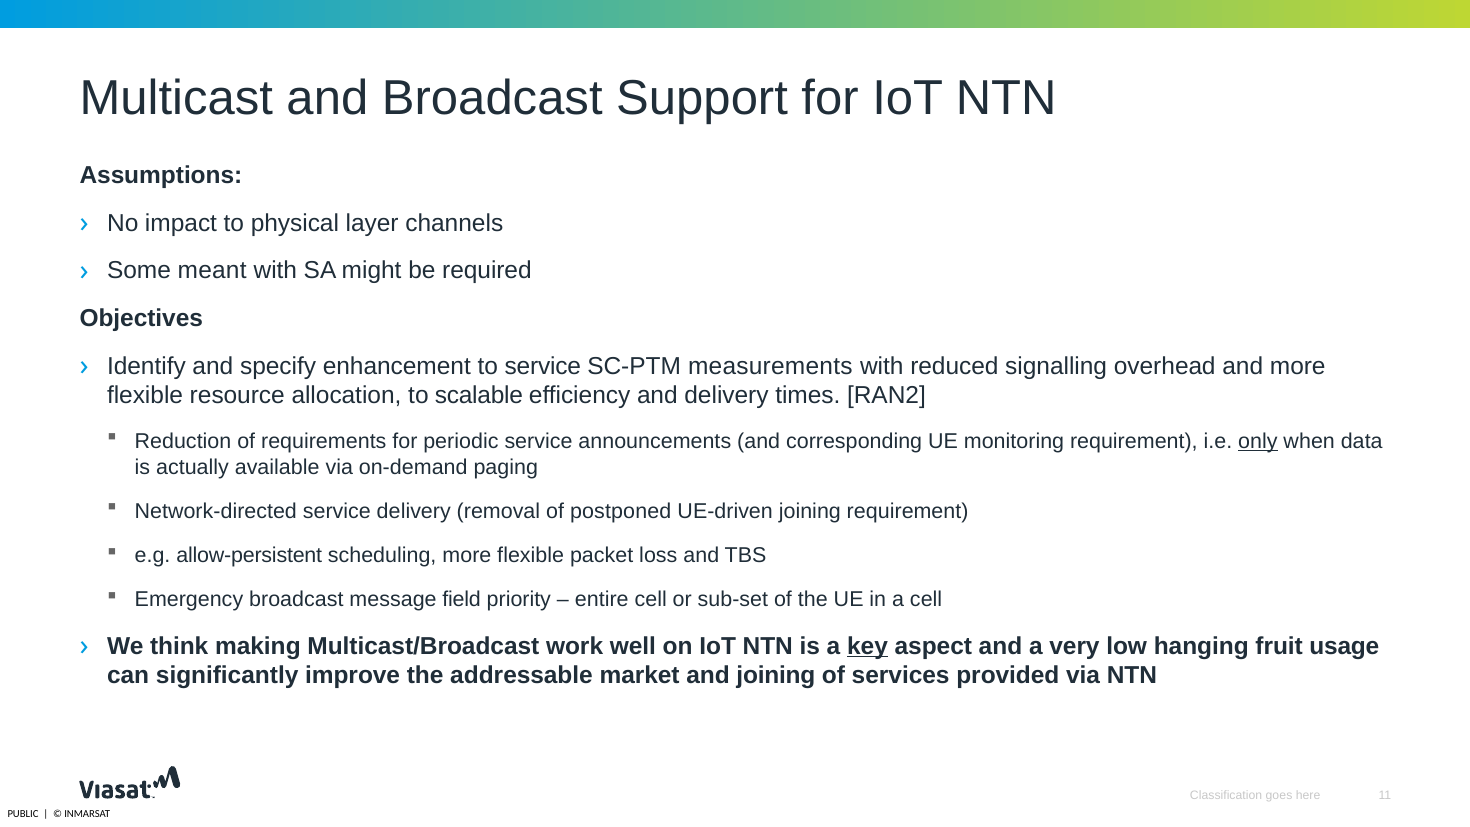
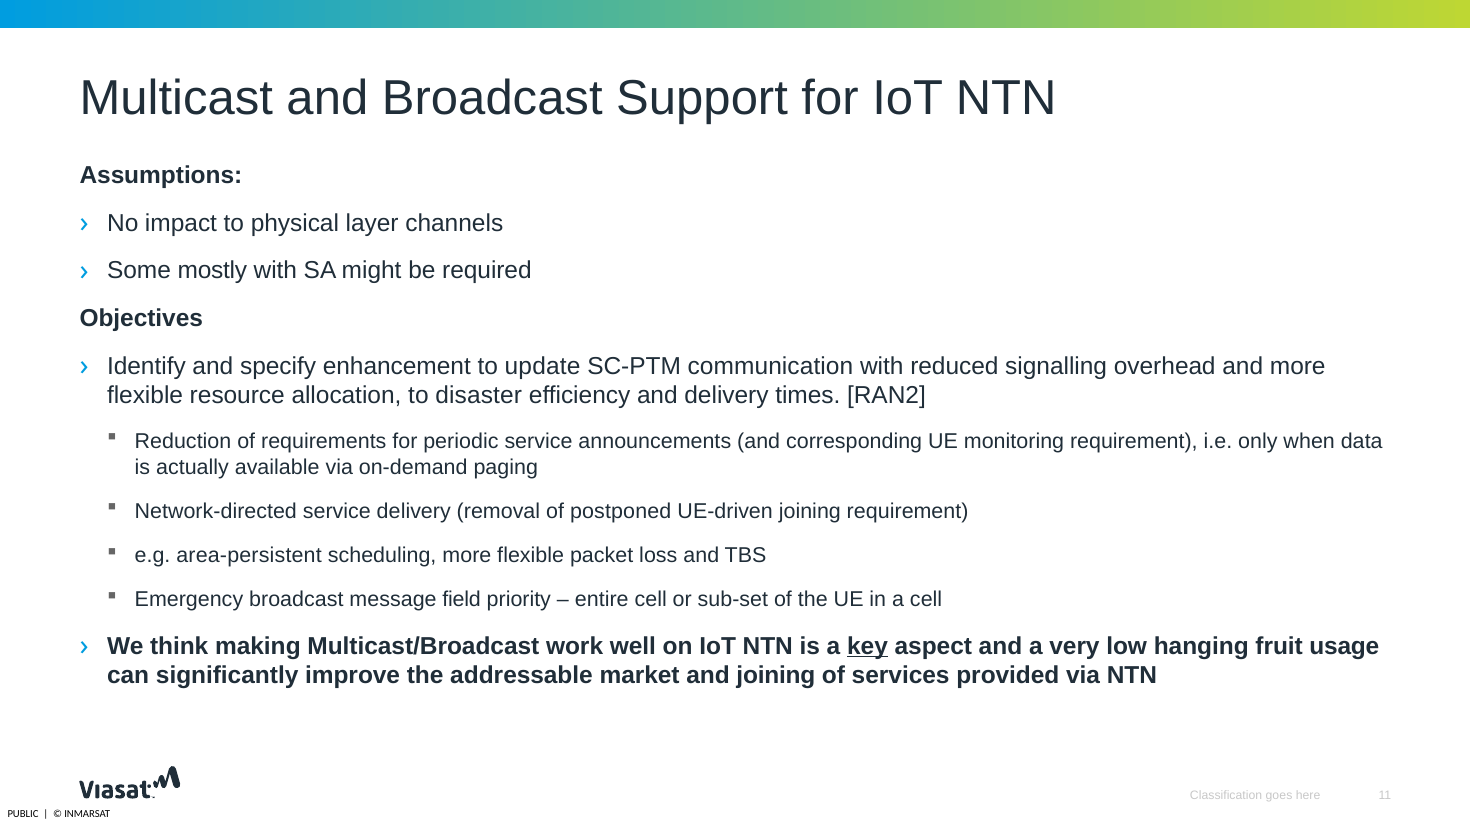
meant: meant -> mostly
to service: service -> update
measurements: measurements -> communication
scalable: scalable -> disaster
only underline: present -> none
allow-persistent: allow-persistent -> area-persistent
